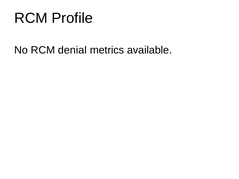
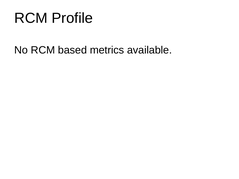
denial: denial -> based
